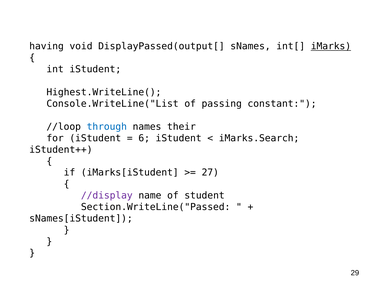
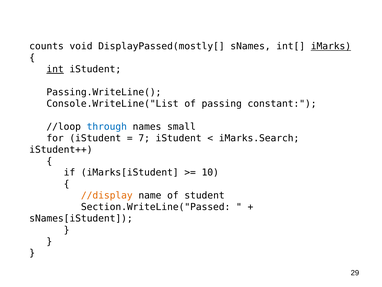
having: having -> counts
DisplayPassed(output[: DisplayPassed(output[ -> DisplayPassed(mostly[
int underline: none -> present
Highest.WriteLine(: Highest.WriteLine( -> Passing.WriteLine(
their: their -> small
6: 6 -> 7
27: 27 -> 10
//display colour: purple -> orange
